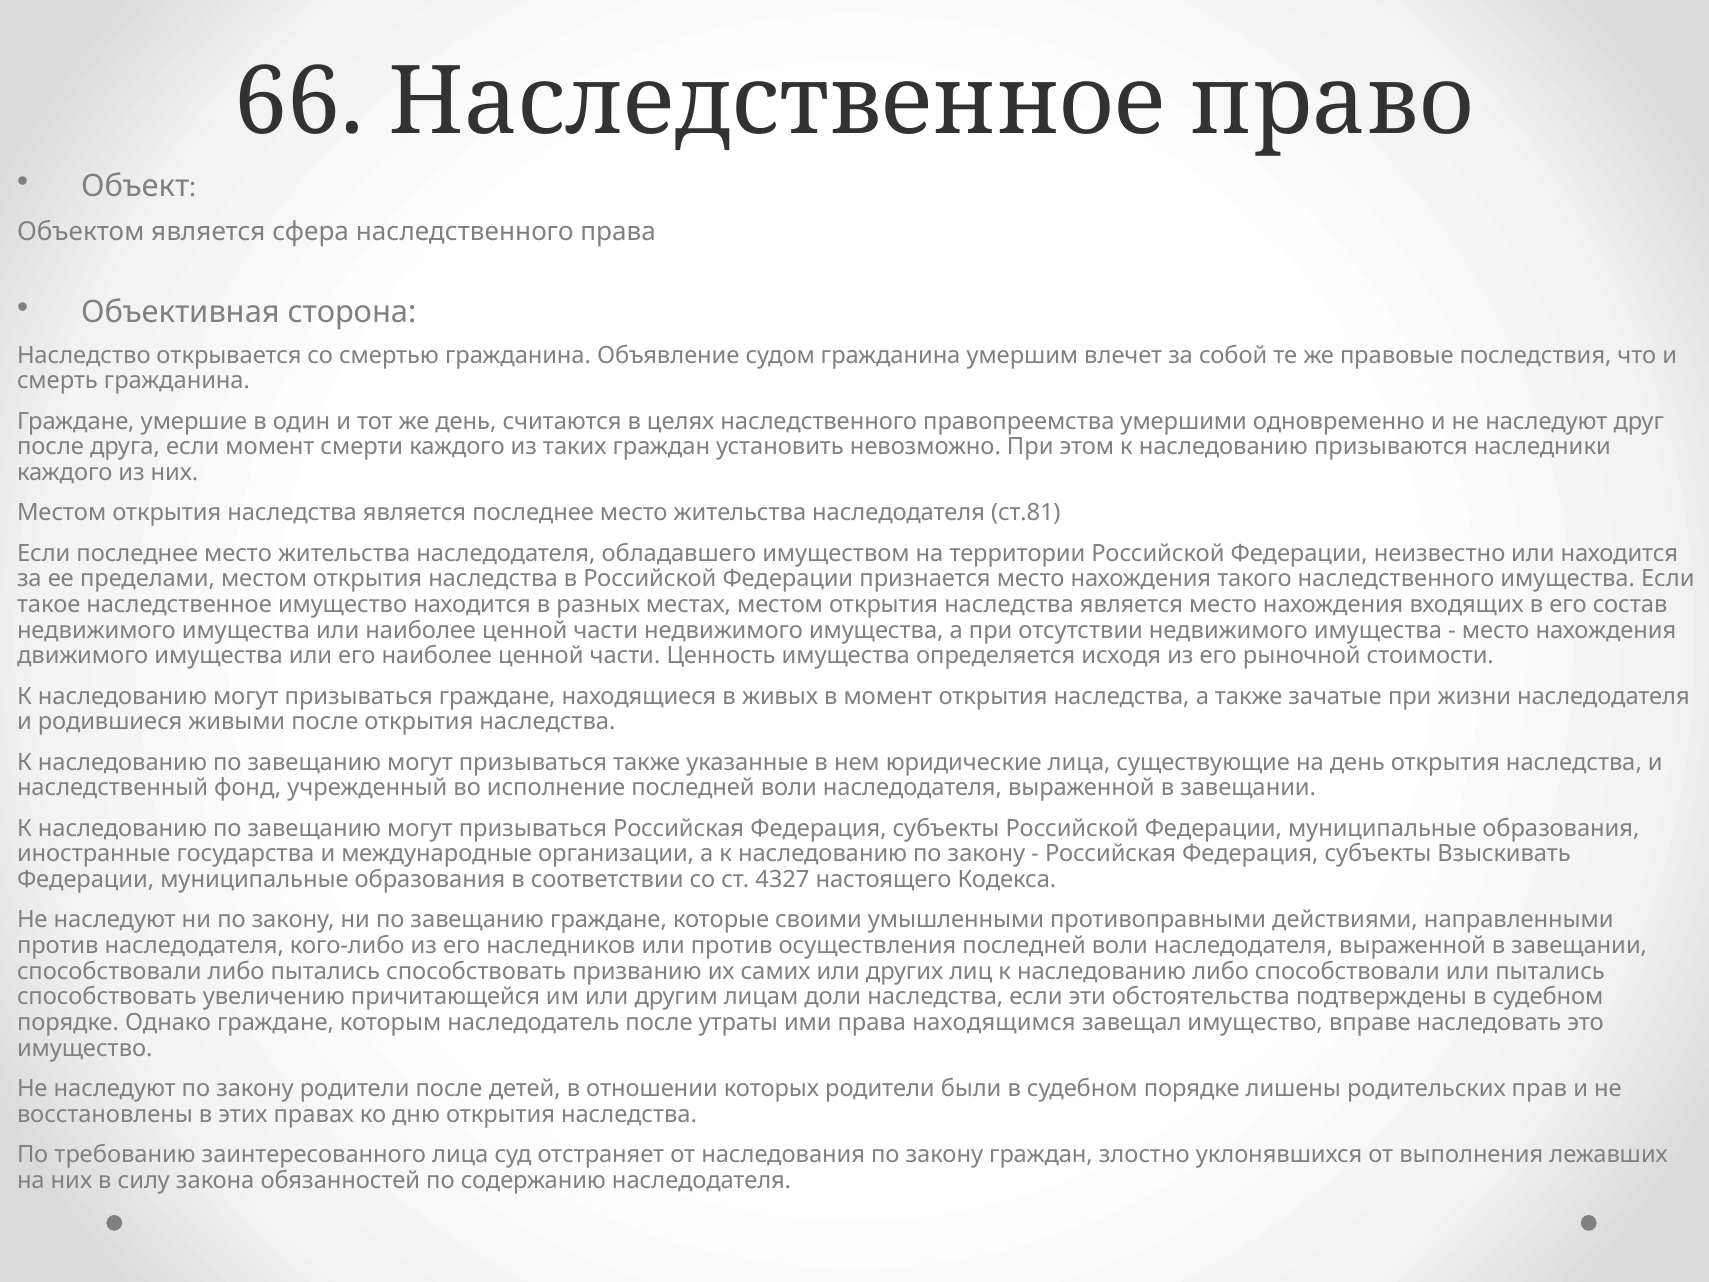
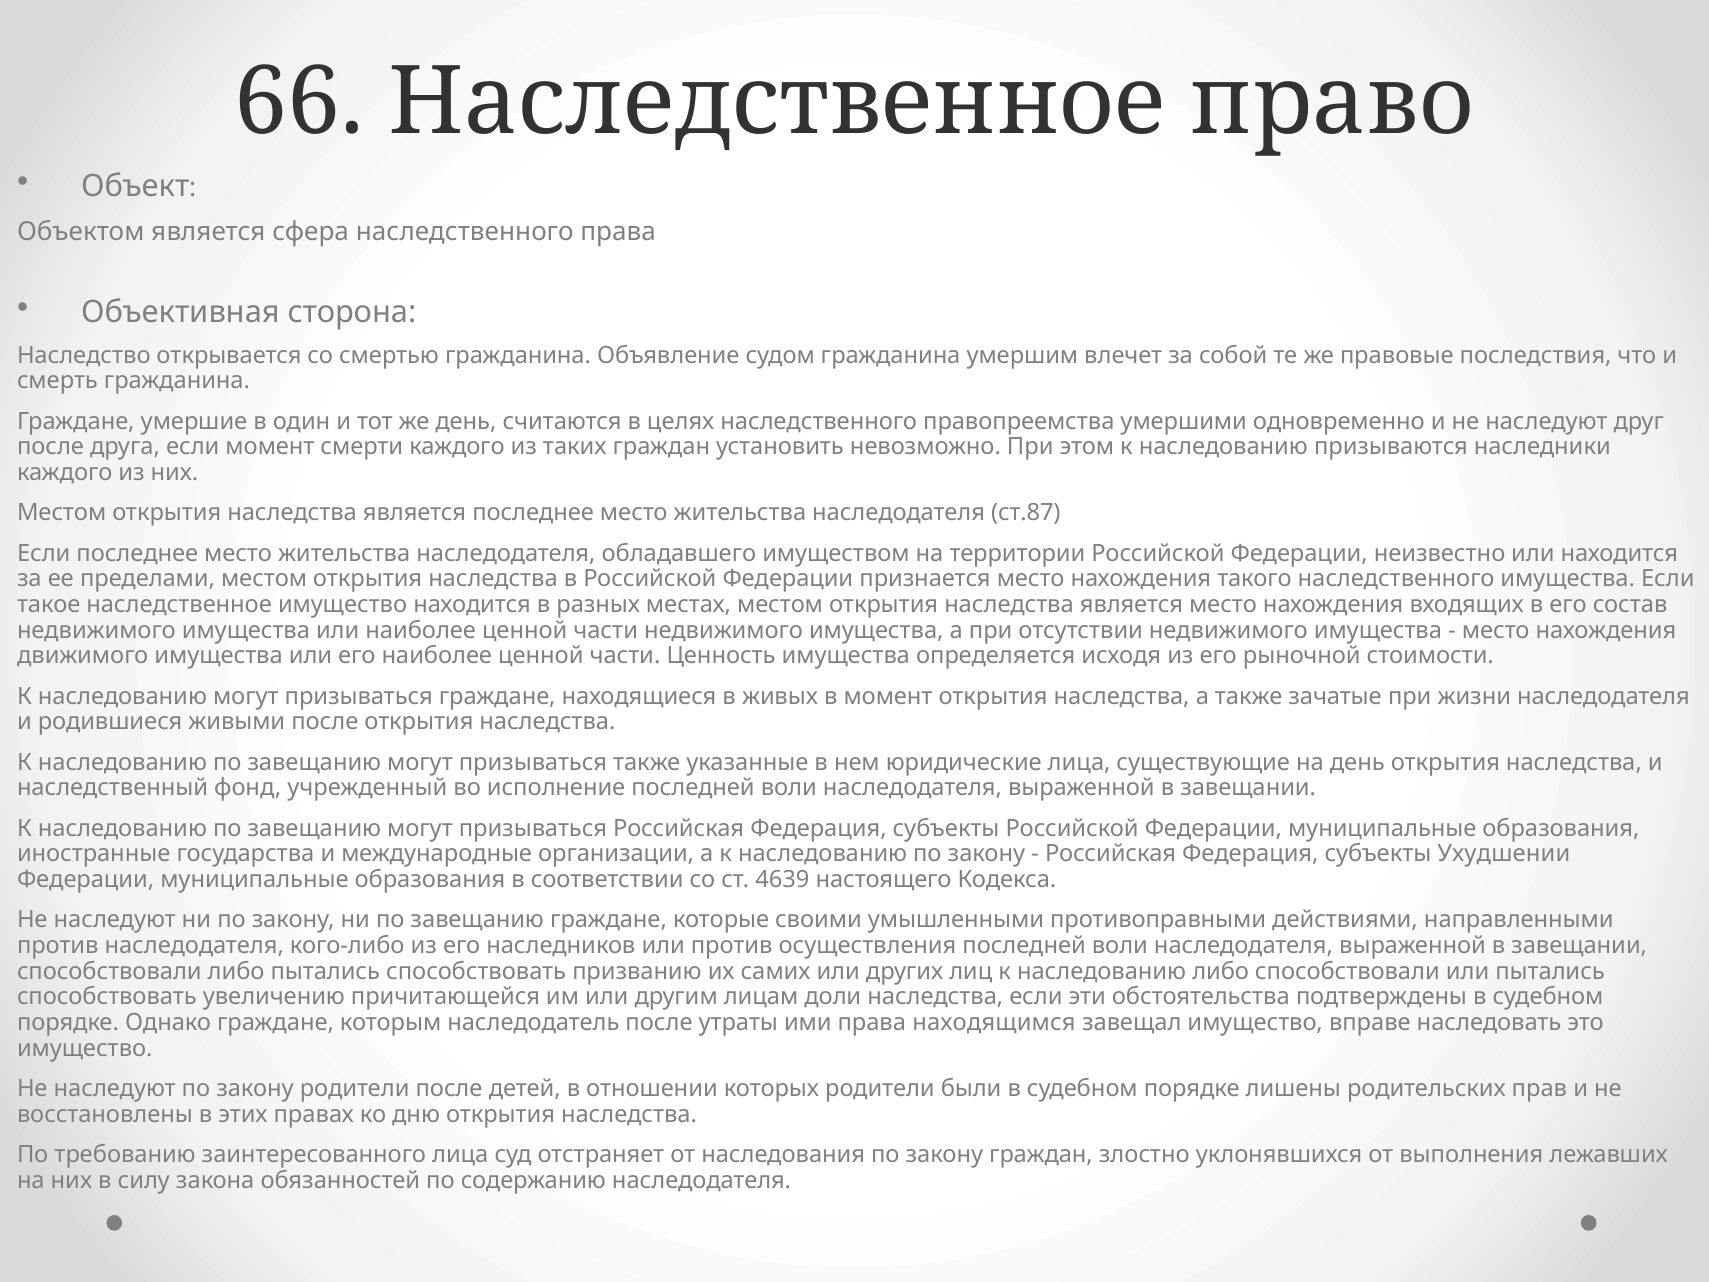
ст.81: ст.81 -> ст.87
Взыскивать: Взыскивать -> Ухудшении
4327: 4327 -> 4639
